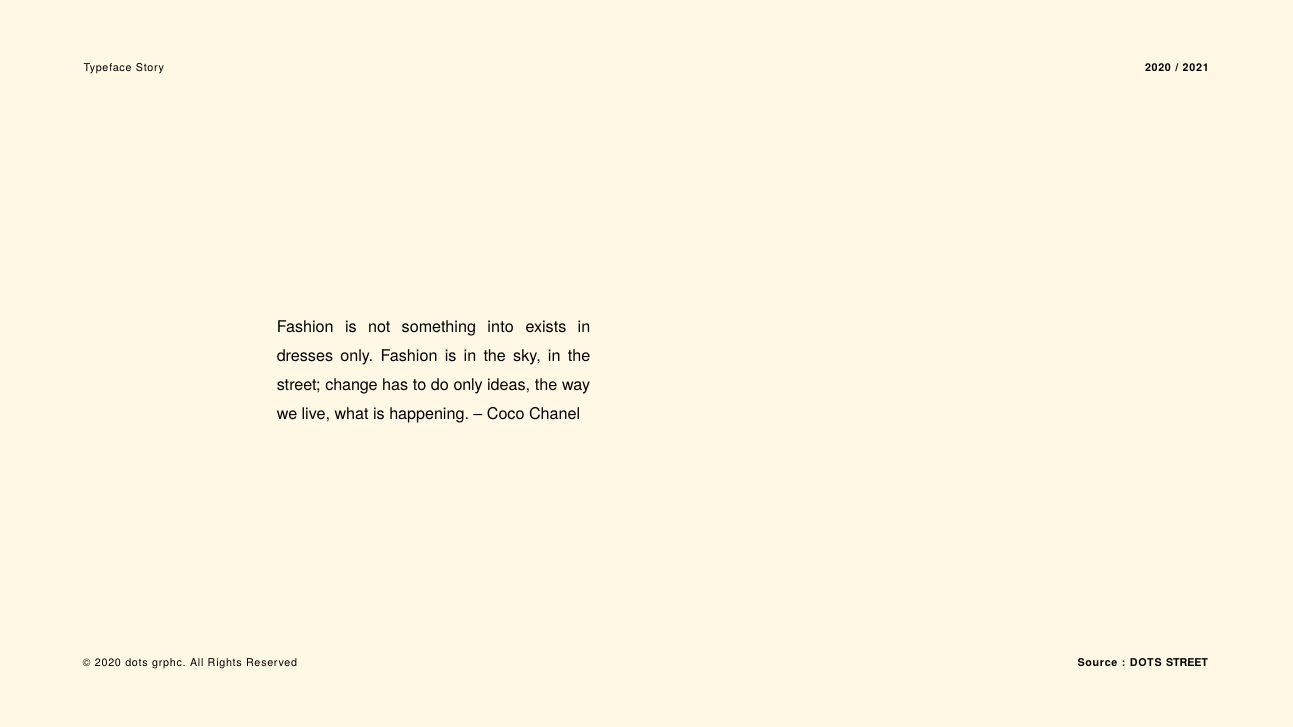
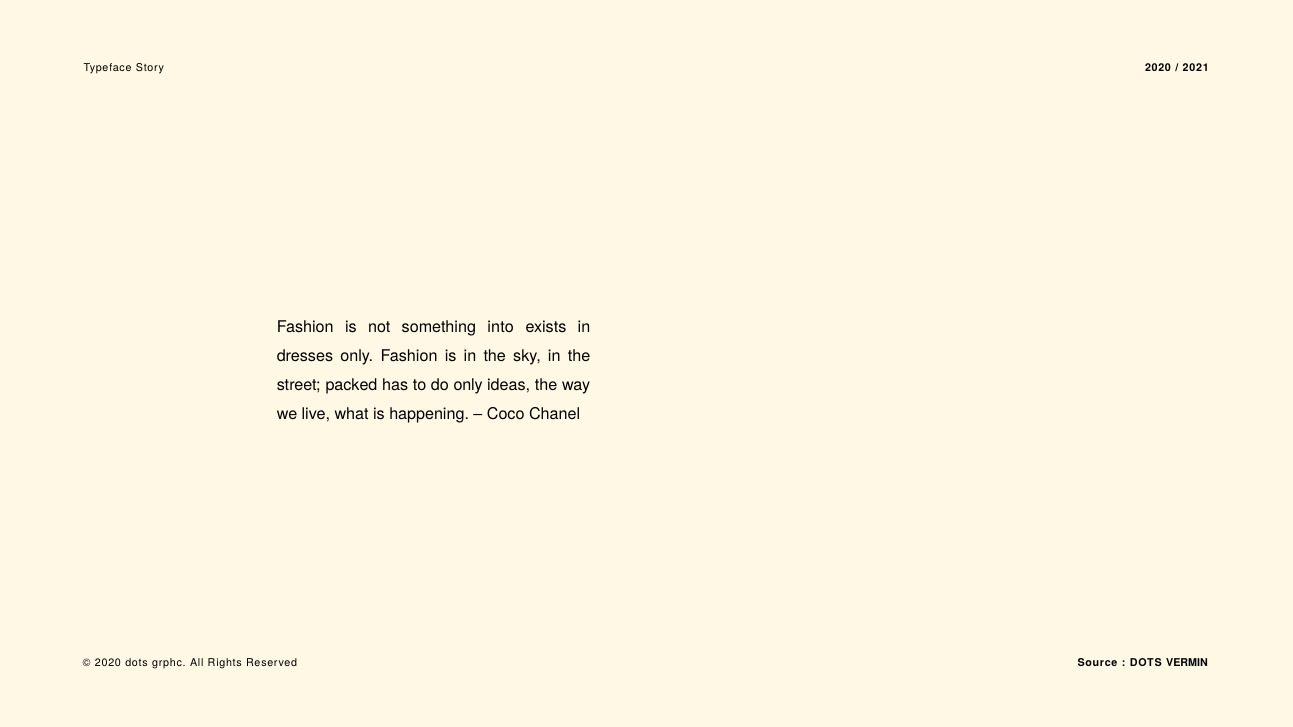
change: change -> packed
DOTS STREET: STREET -> VERMIN
